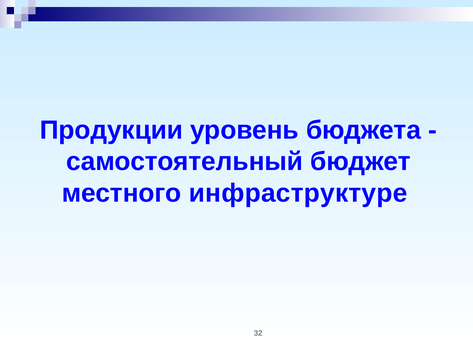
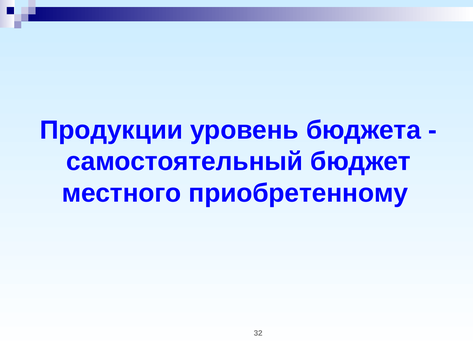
инфраструктуре: инфраструктуре -> приобретенному
